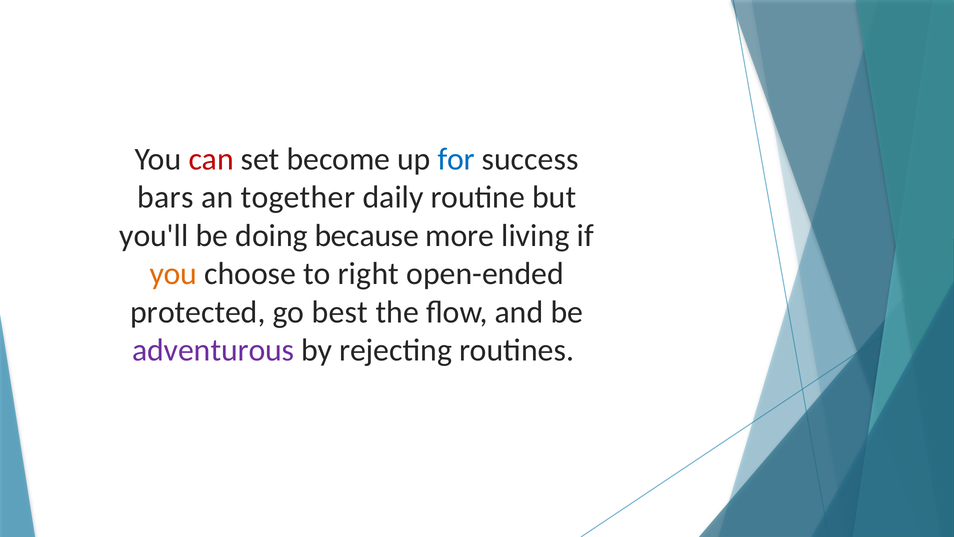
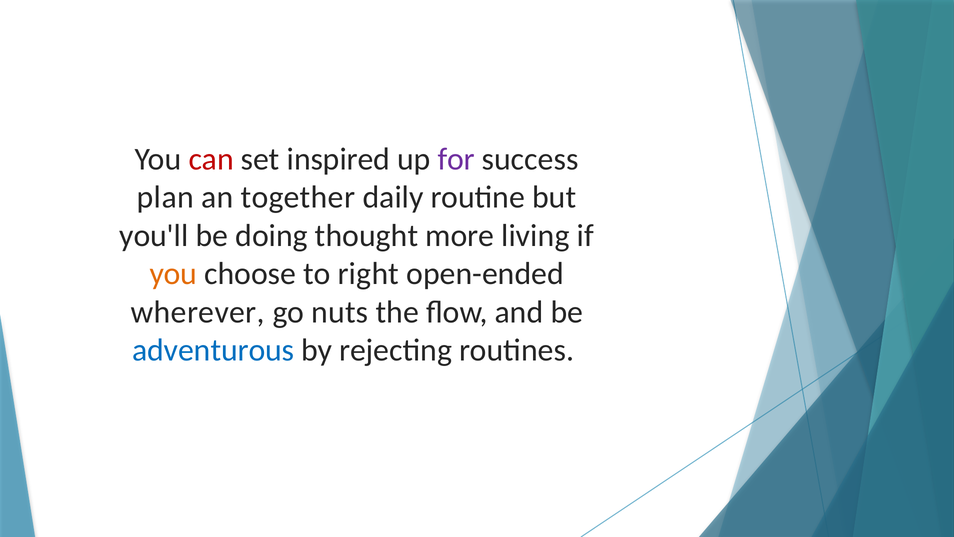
become: become -> inspired
for colour: blue -> purple
bars: bars -> plan
because: because -> thought
protected: protected -> wherever
best: best -> nuts
adventurous colour: purple -> blue
